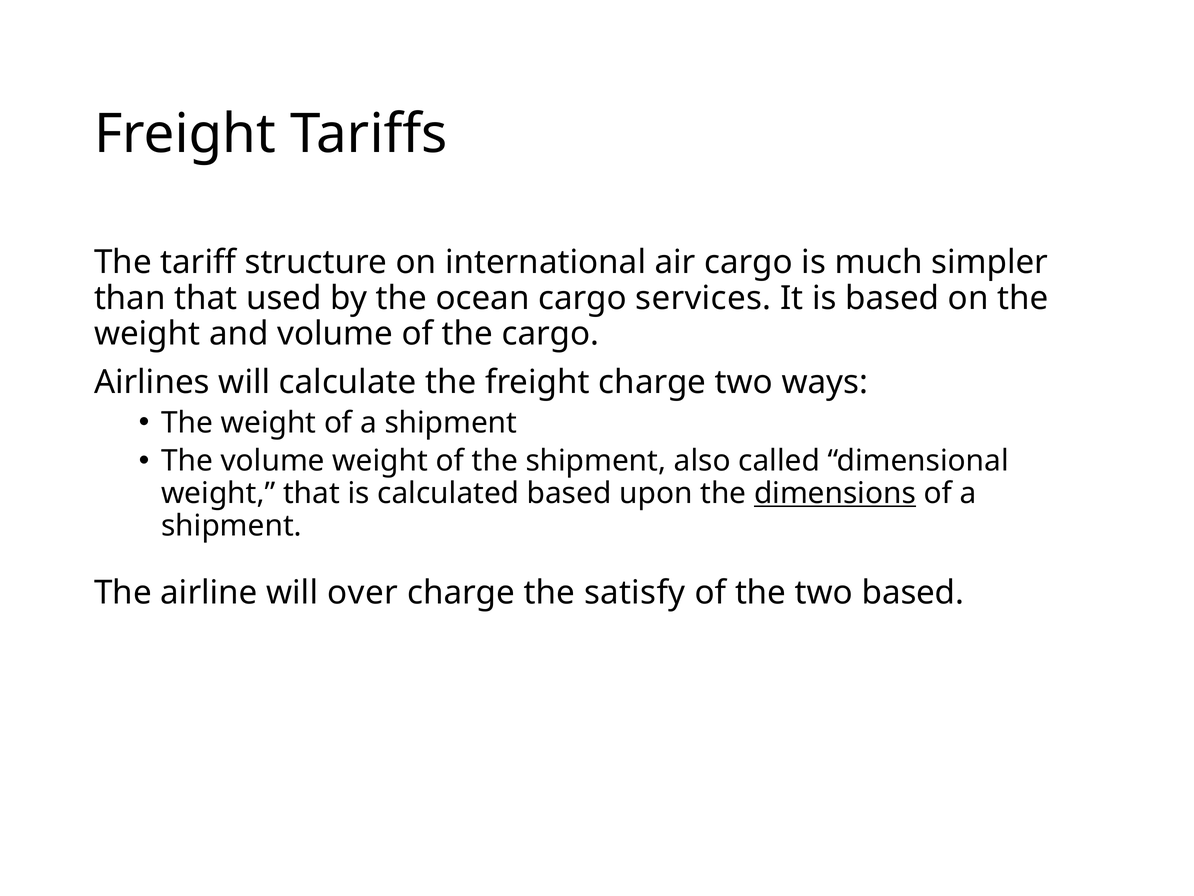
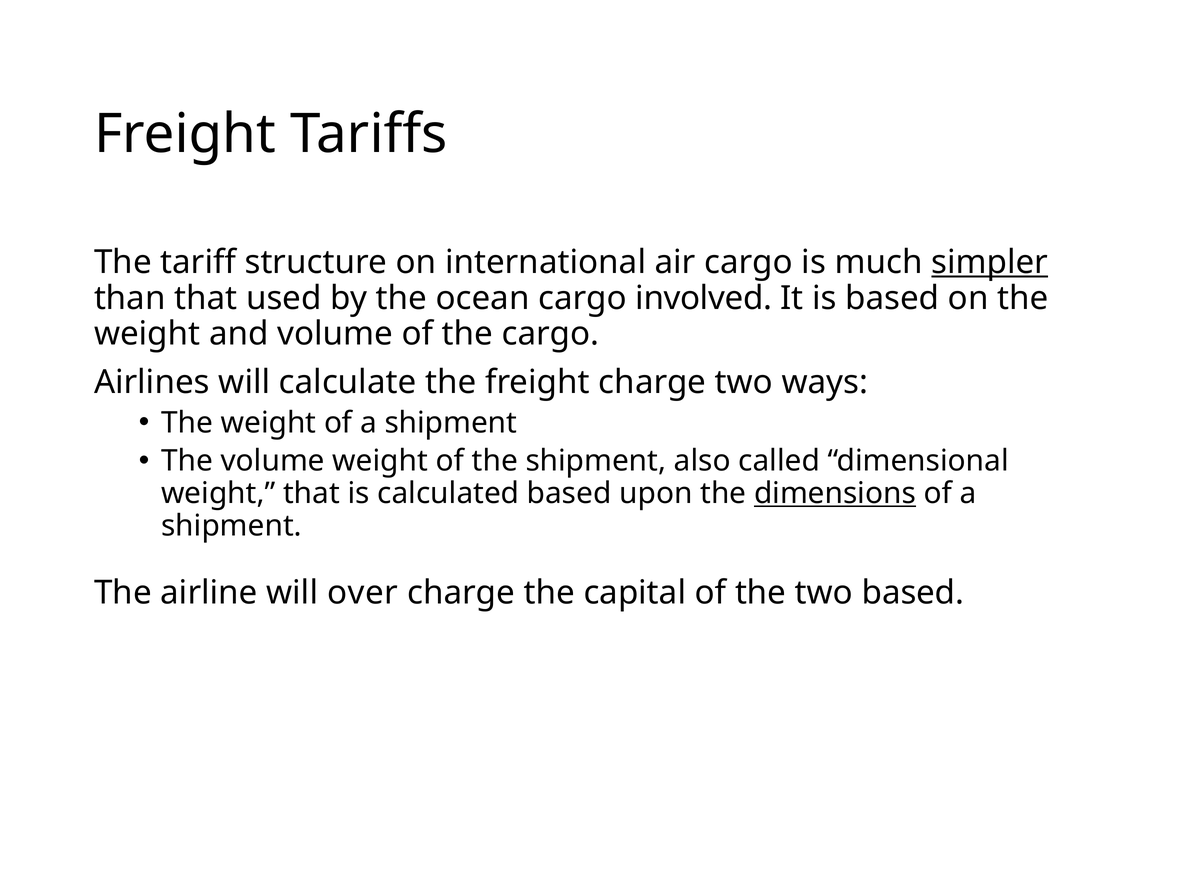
simpler underline: none -> present
services: services -> involved
satisfy: satisfy -> capital
